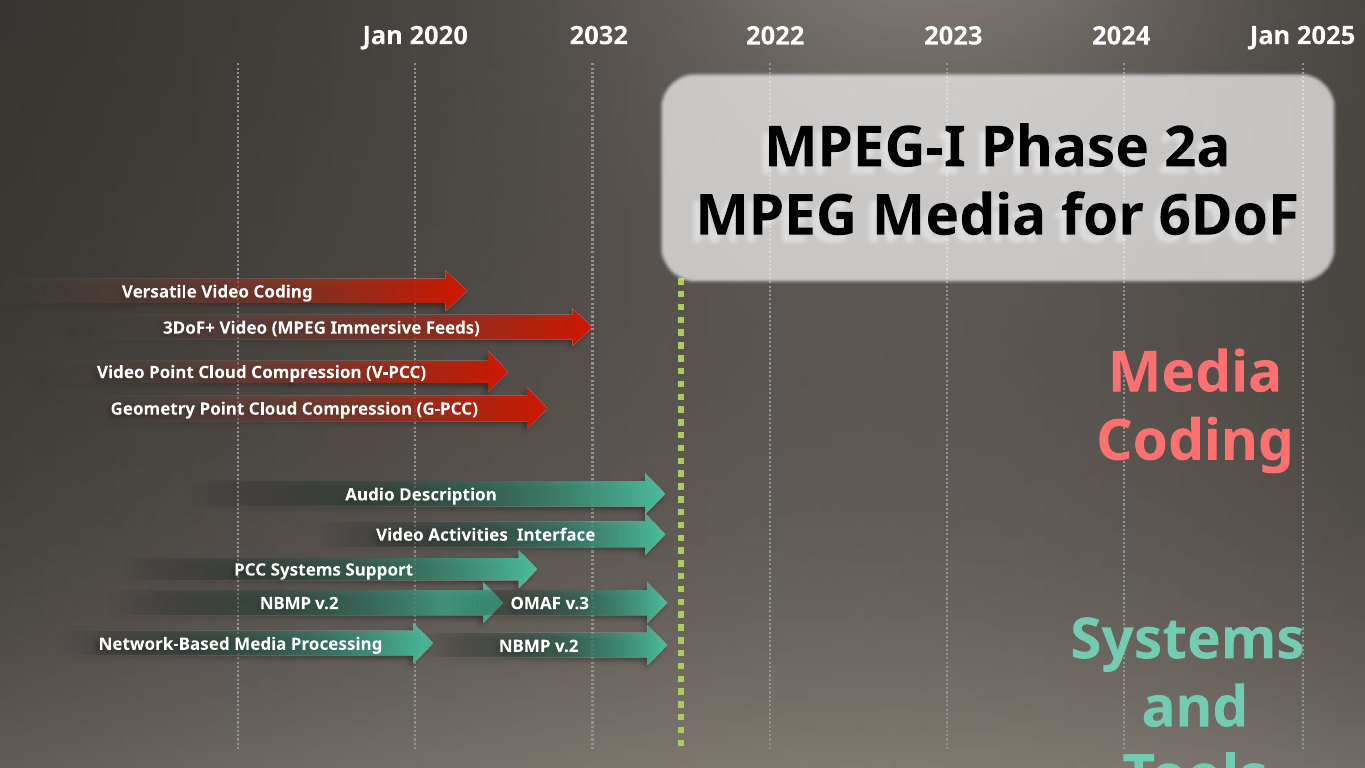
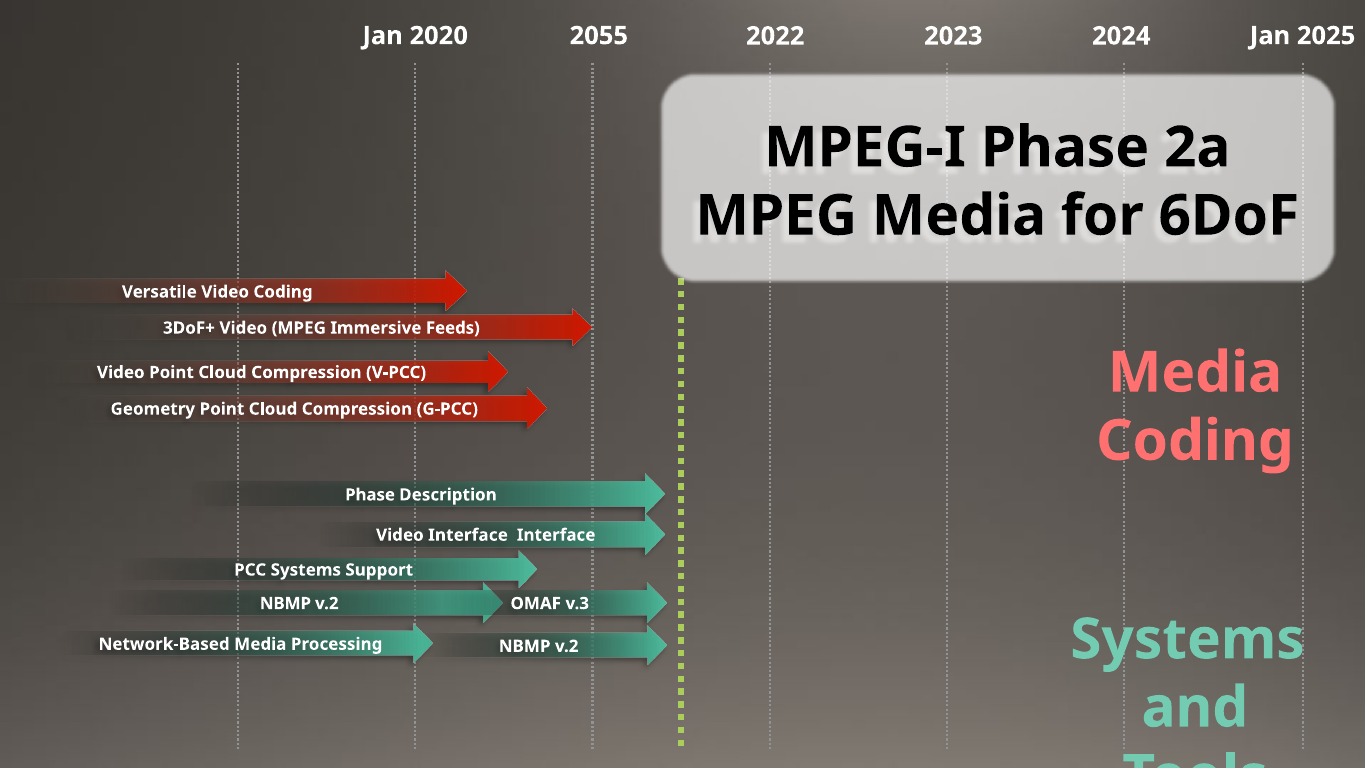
2032: 2032 -> 2055
Audio at (370, 495): Audio -> Phase
Video Activities: Activities -> Interface
